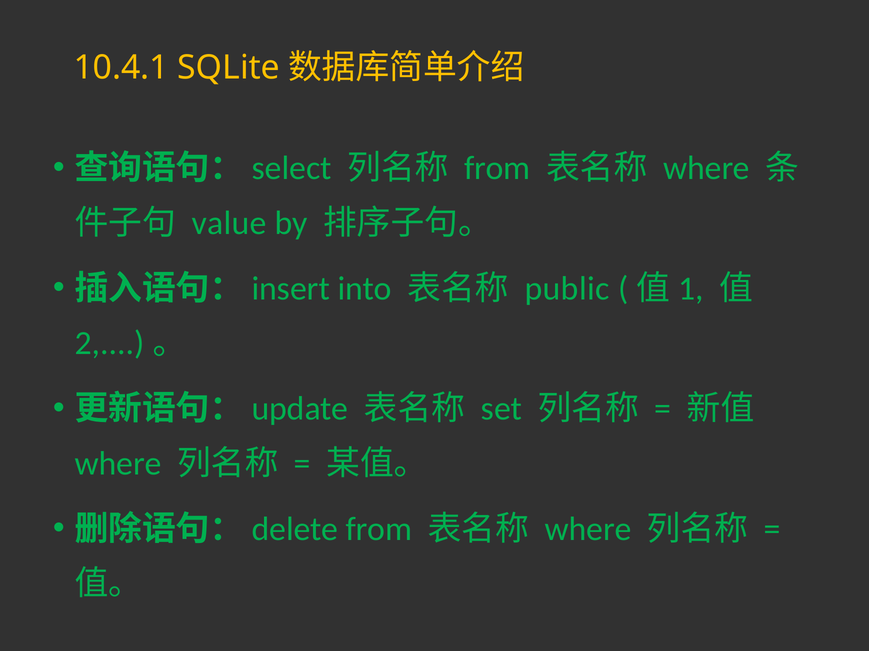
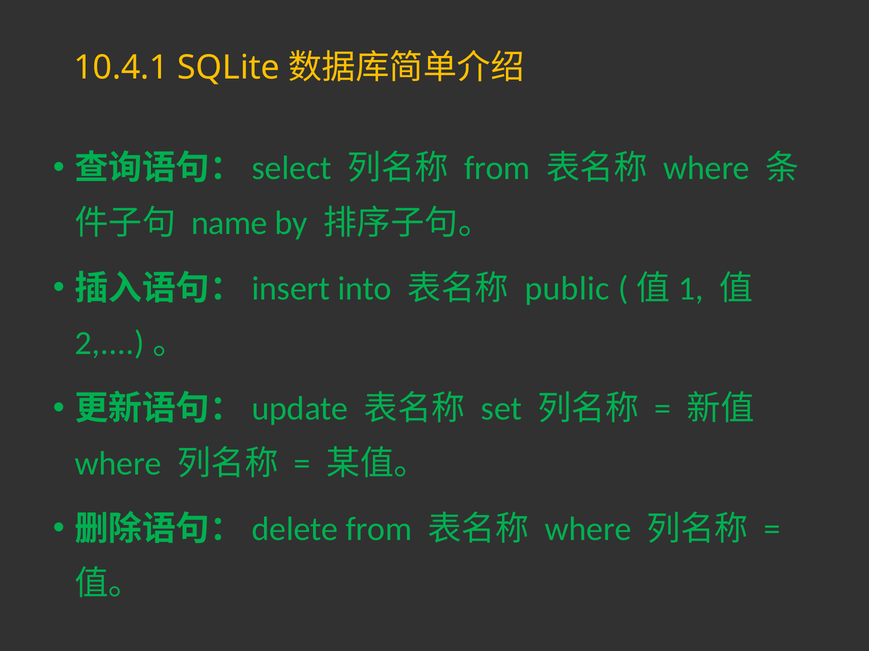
value: value -> name
